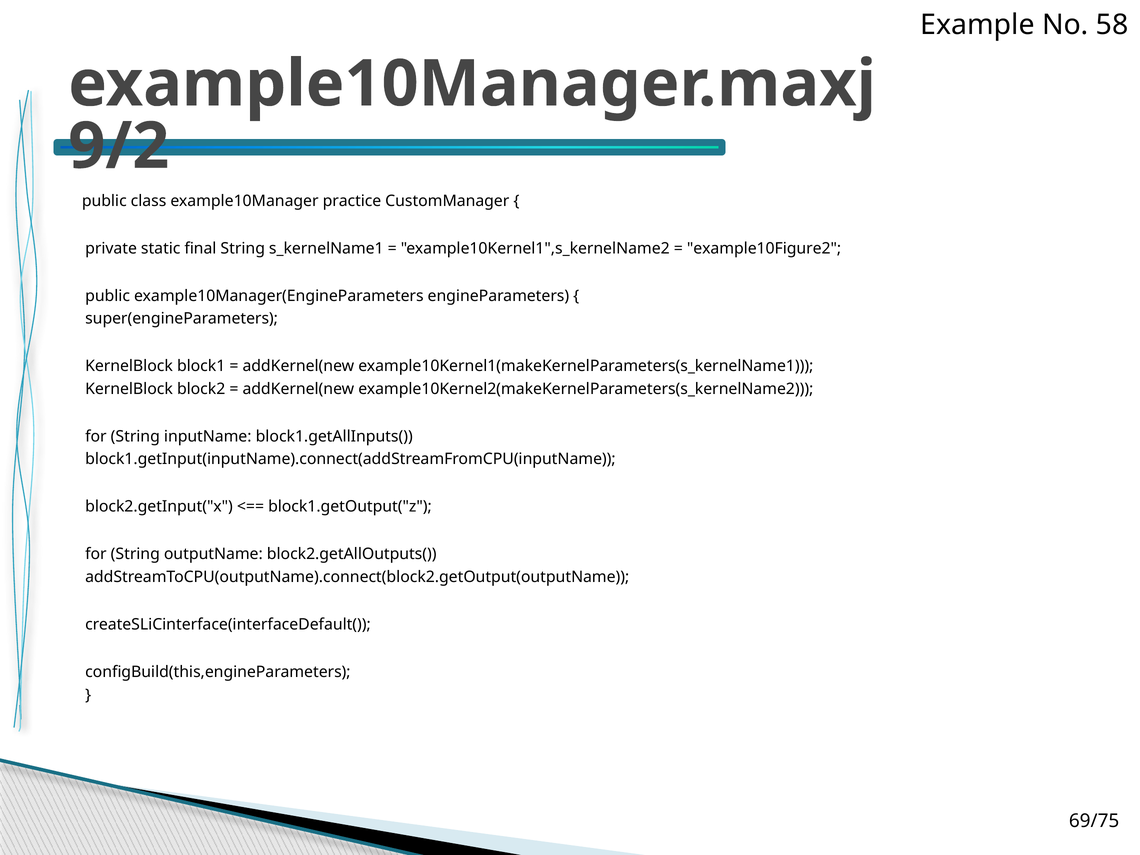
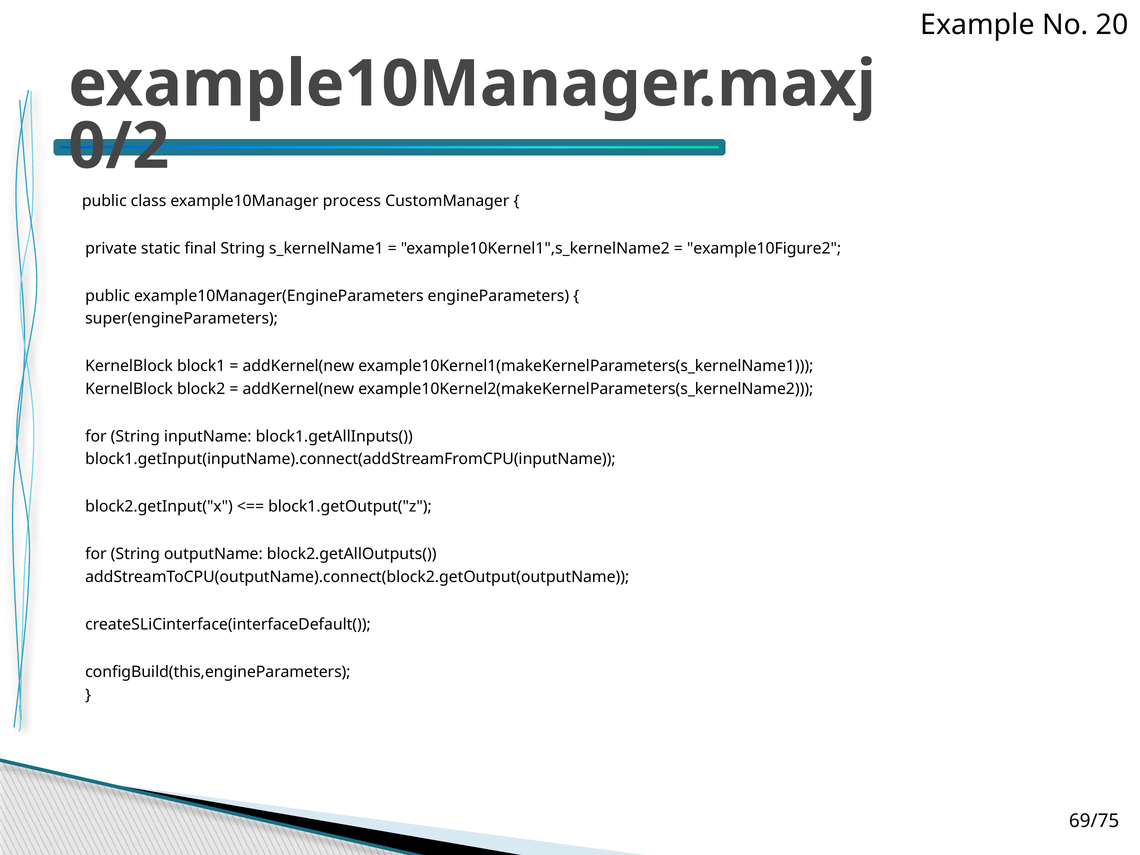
58: 58 -> 20
9/2: 9/2 -> 0/2
practice: practice -> process
